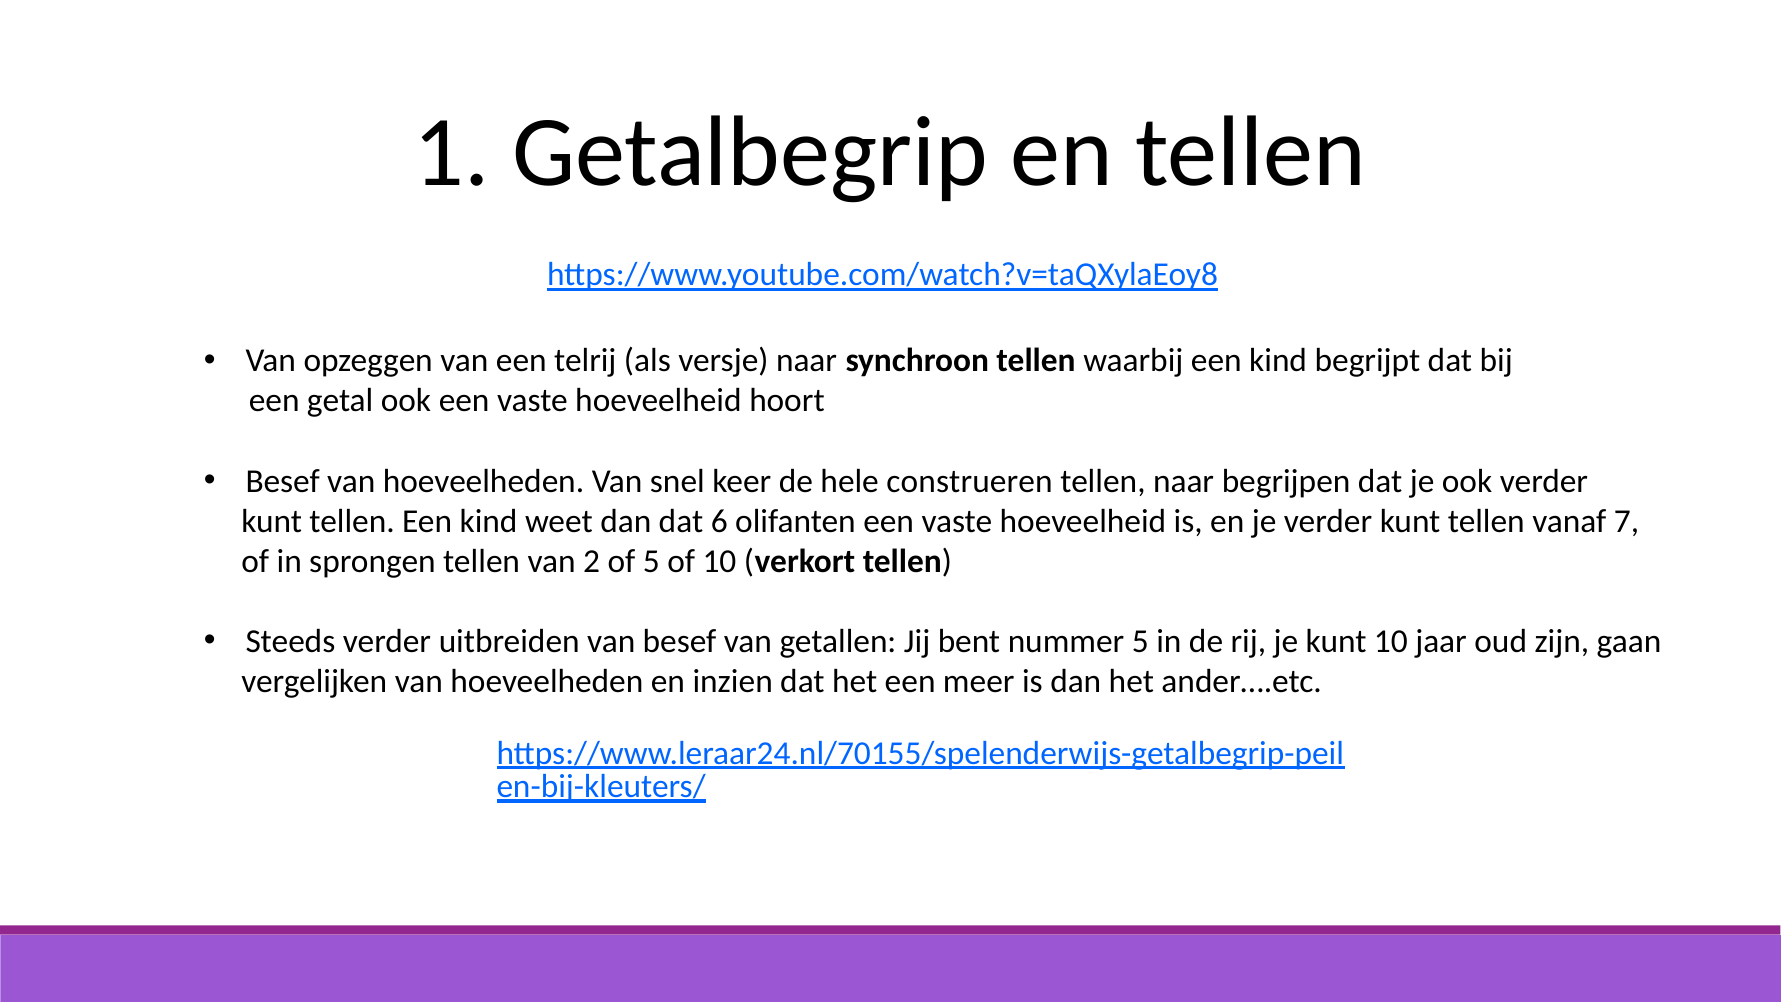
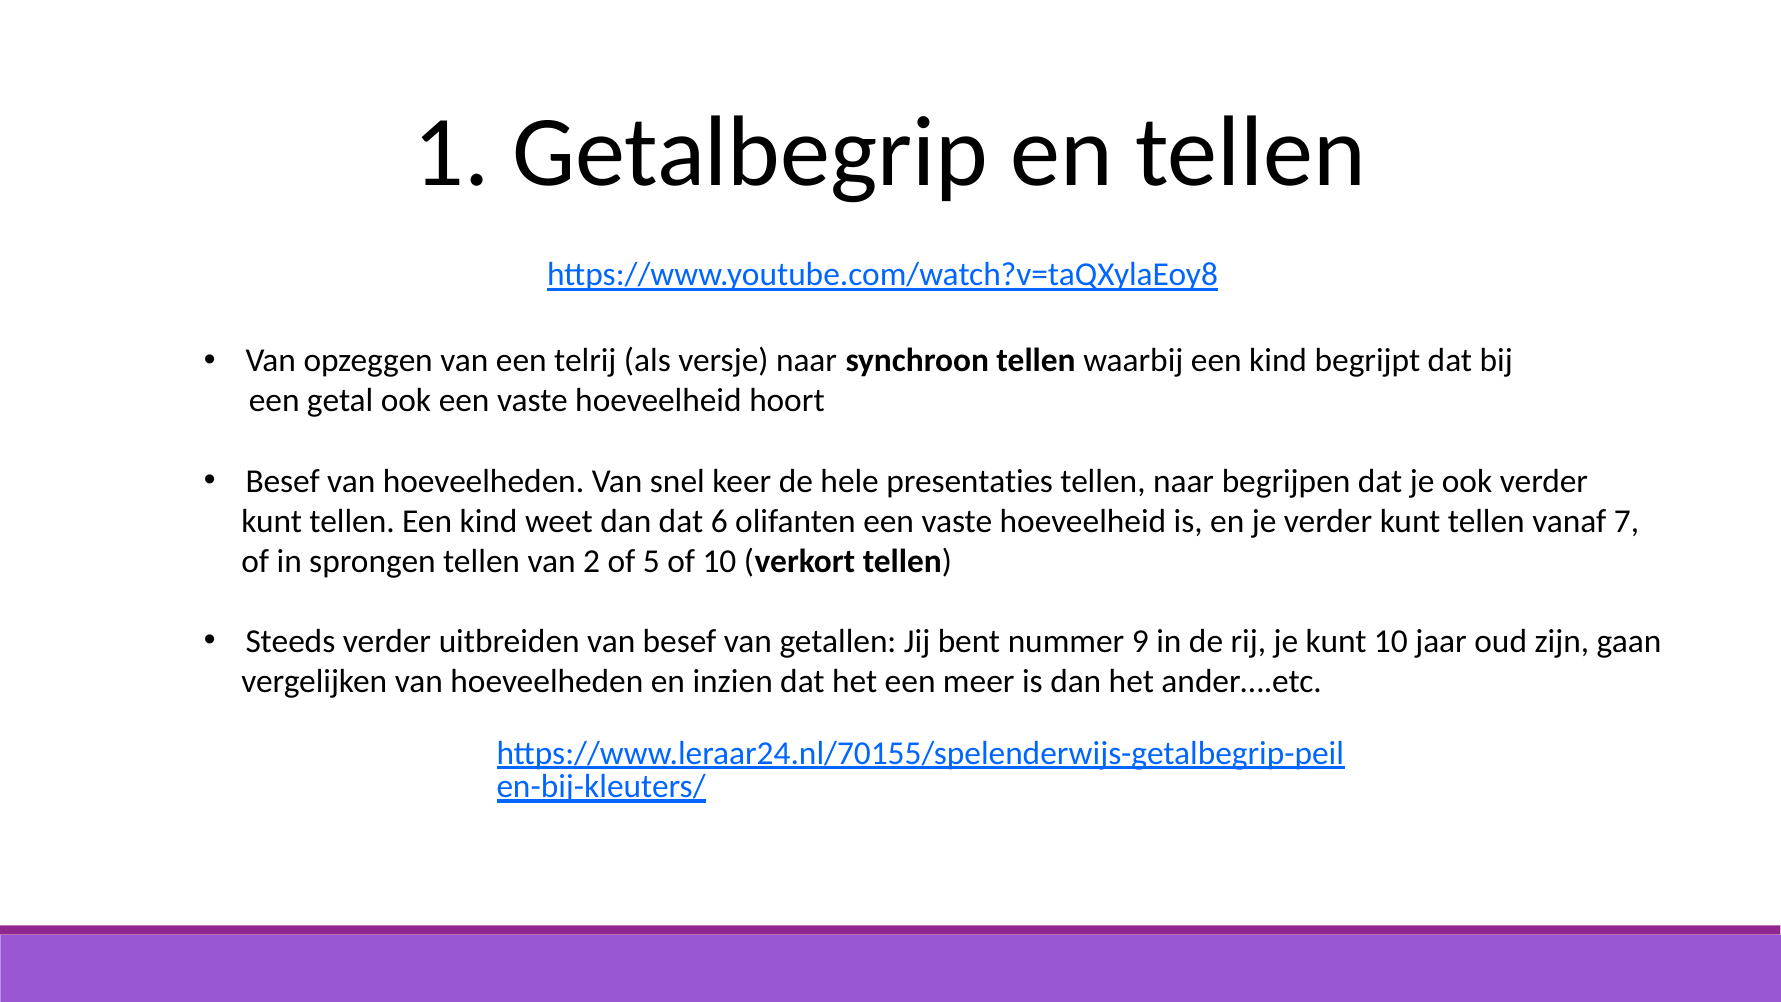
construeren: construeren -> presentaties
nummer 5: 5 -> 9
